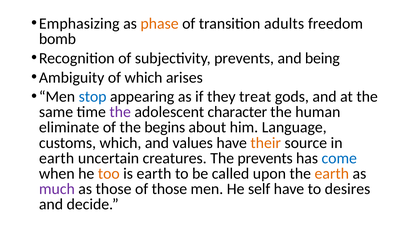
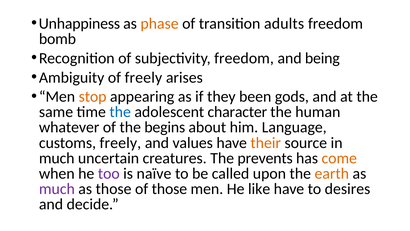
Emphasizing: Emphasizing -> Unhappiness
subjectivity prevents: prevents -> freedom
of which: which -> freely
stop colour: blue -> orange
treat: treat -> been
the at (120, 112) colour: purple -> blue
eliminate: eliminate -> whatever
customs which: which -> freely
earth at (57, 158): earth -> much
come colour: blue -> orange
too colour: orange -> purple
is earth: earth -> naïve
self: self -> like
